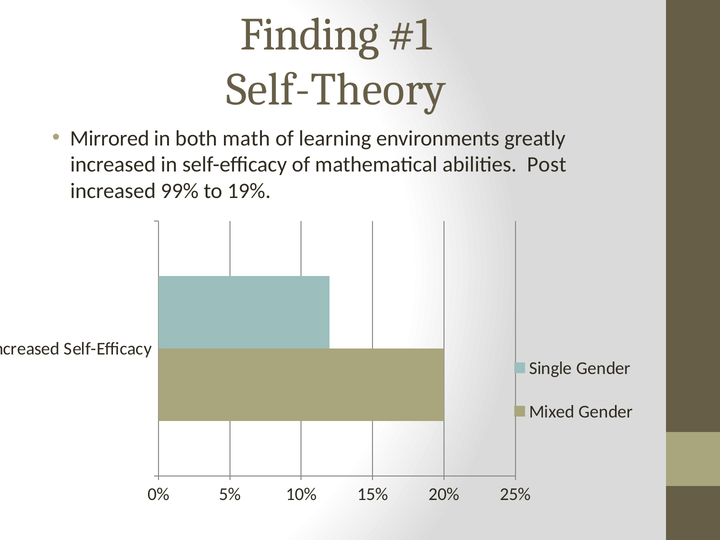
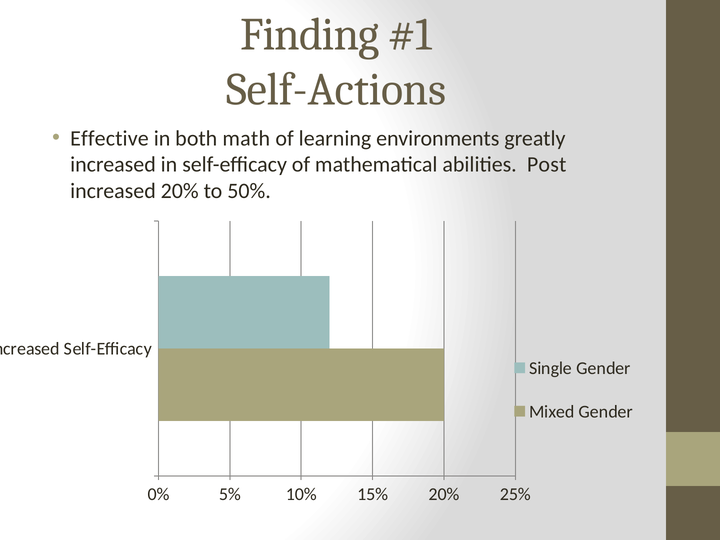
Self-Theory: Self-Theory -> Self-Actions
Mirrored: Mirrored -> Effective
increased 99%: 99% -> 20%
19%: 19% -> 50%
